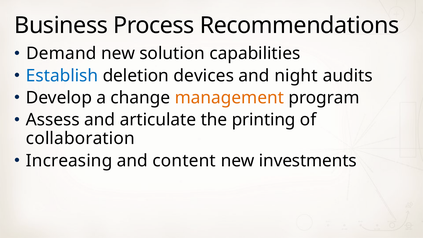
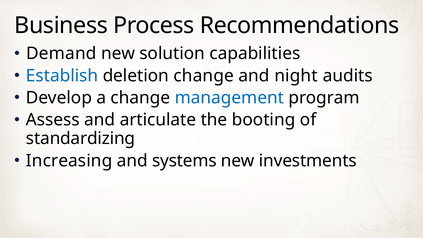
deletion devices: devices -> change
management colour: orange -> blue
printing: printing -> booting
collaboration: collaboration -> standardizing
content: content -> systems
